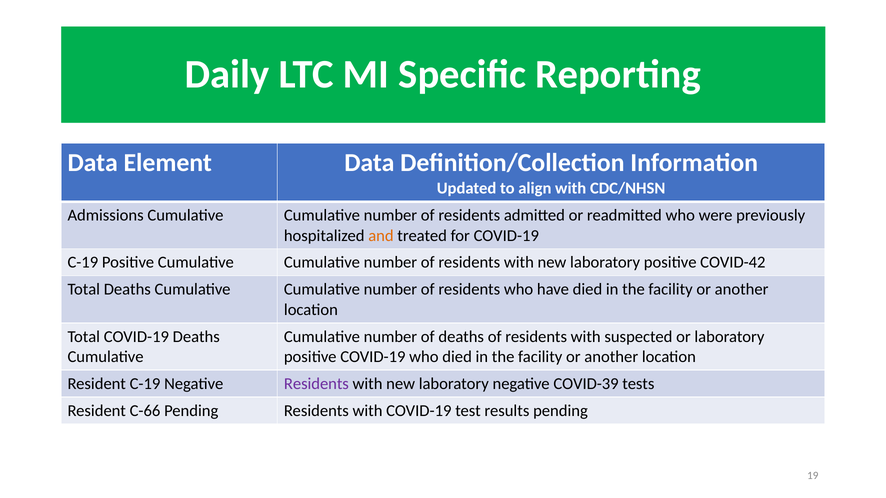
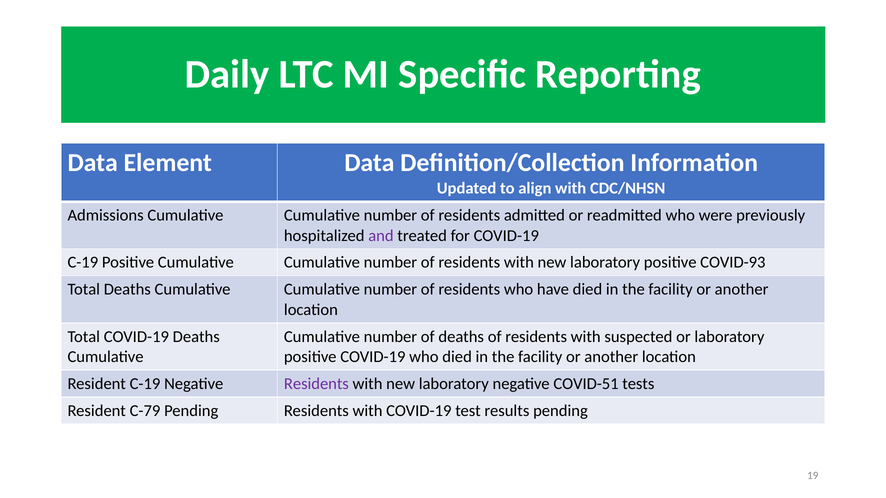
and colour: orange -> purple
COVID-42: COVID-42 -> COVID-93
COVID-39: COVID-39 -> COVID-51
C-66: C-66 -> C-79
